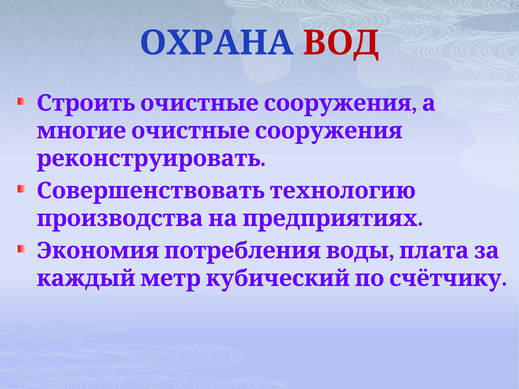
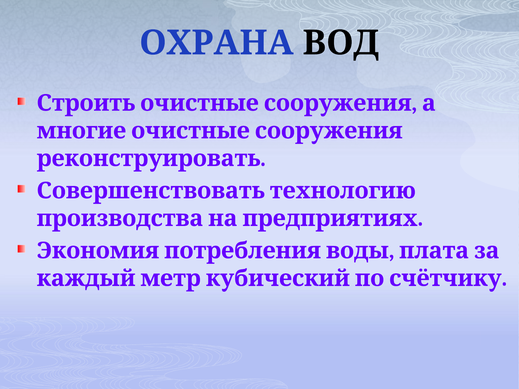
ВОД colour: red -> black
